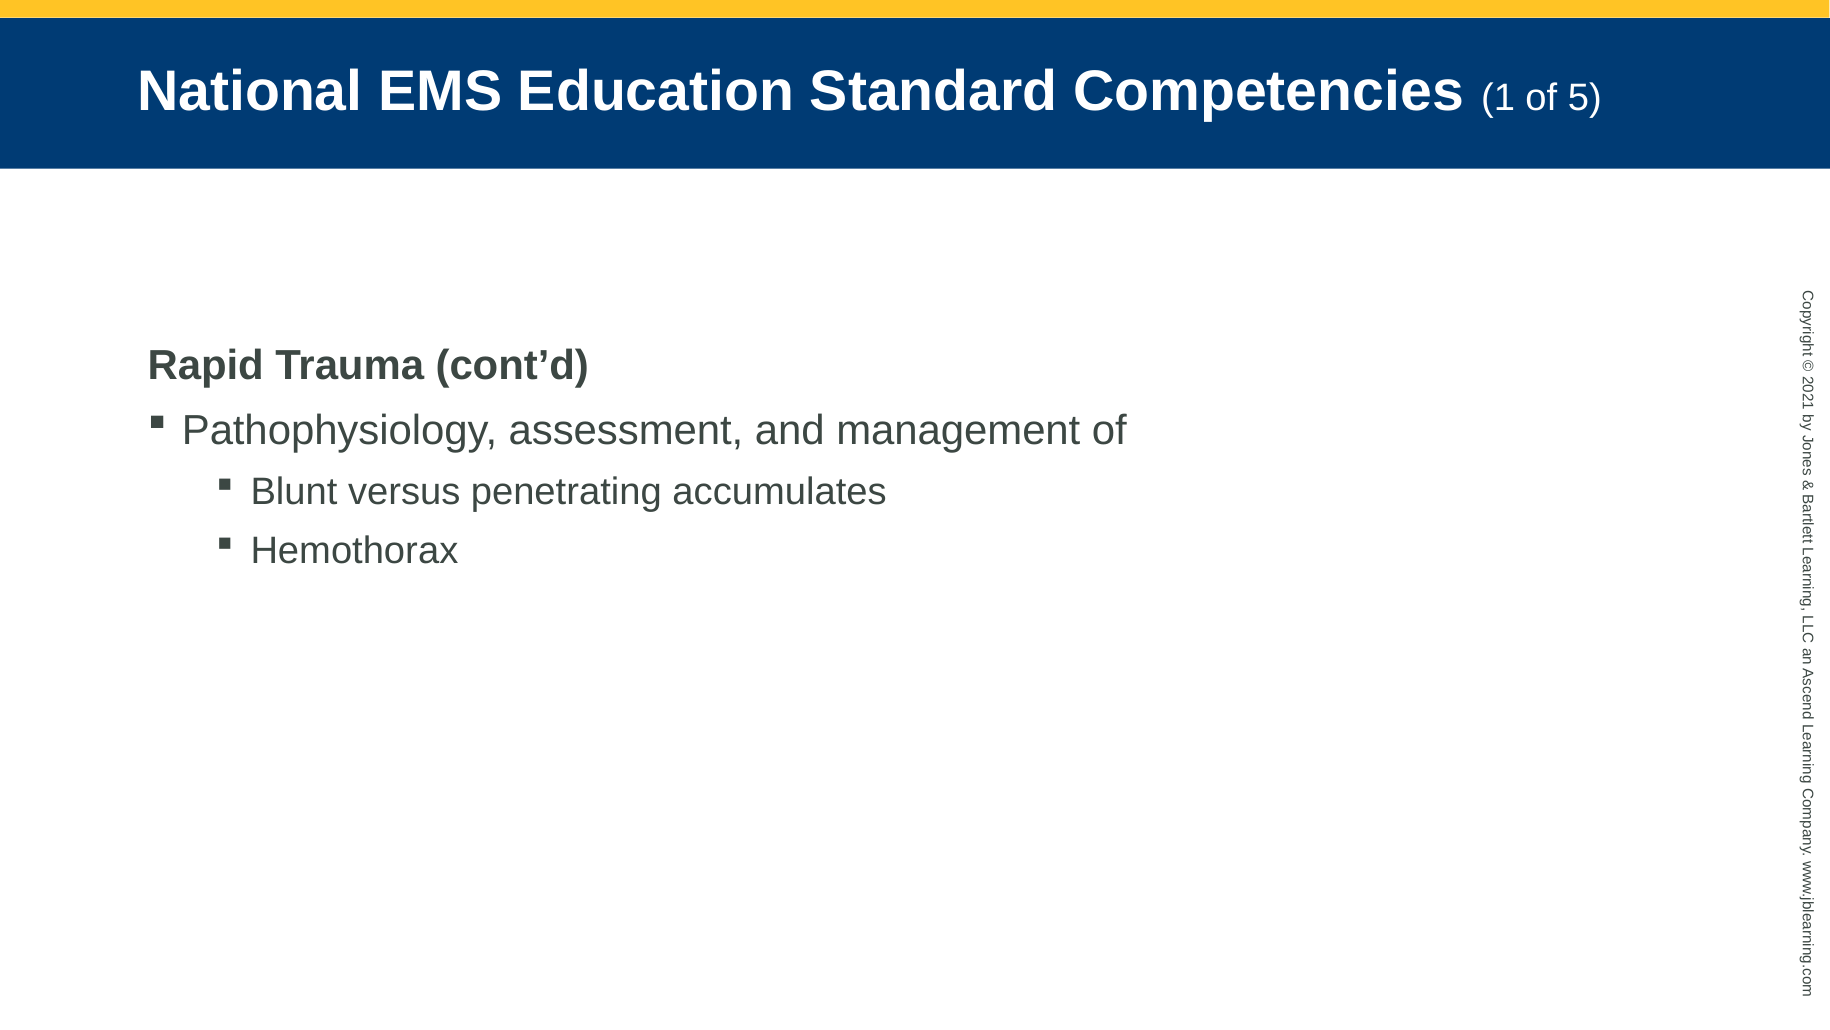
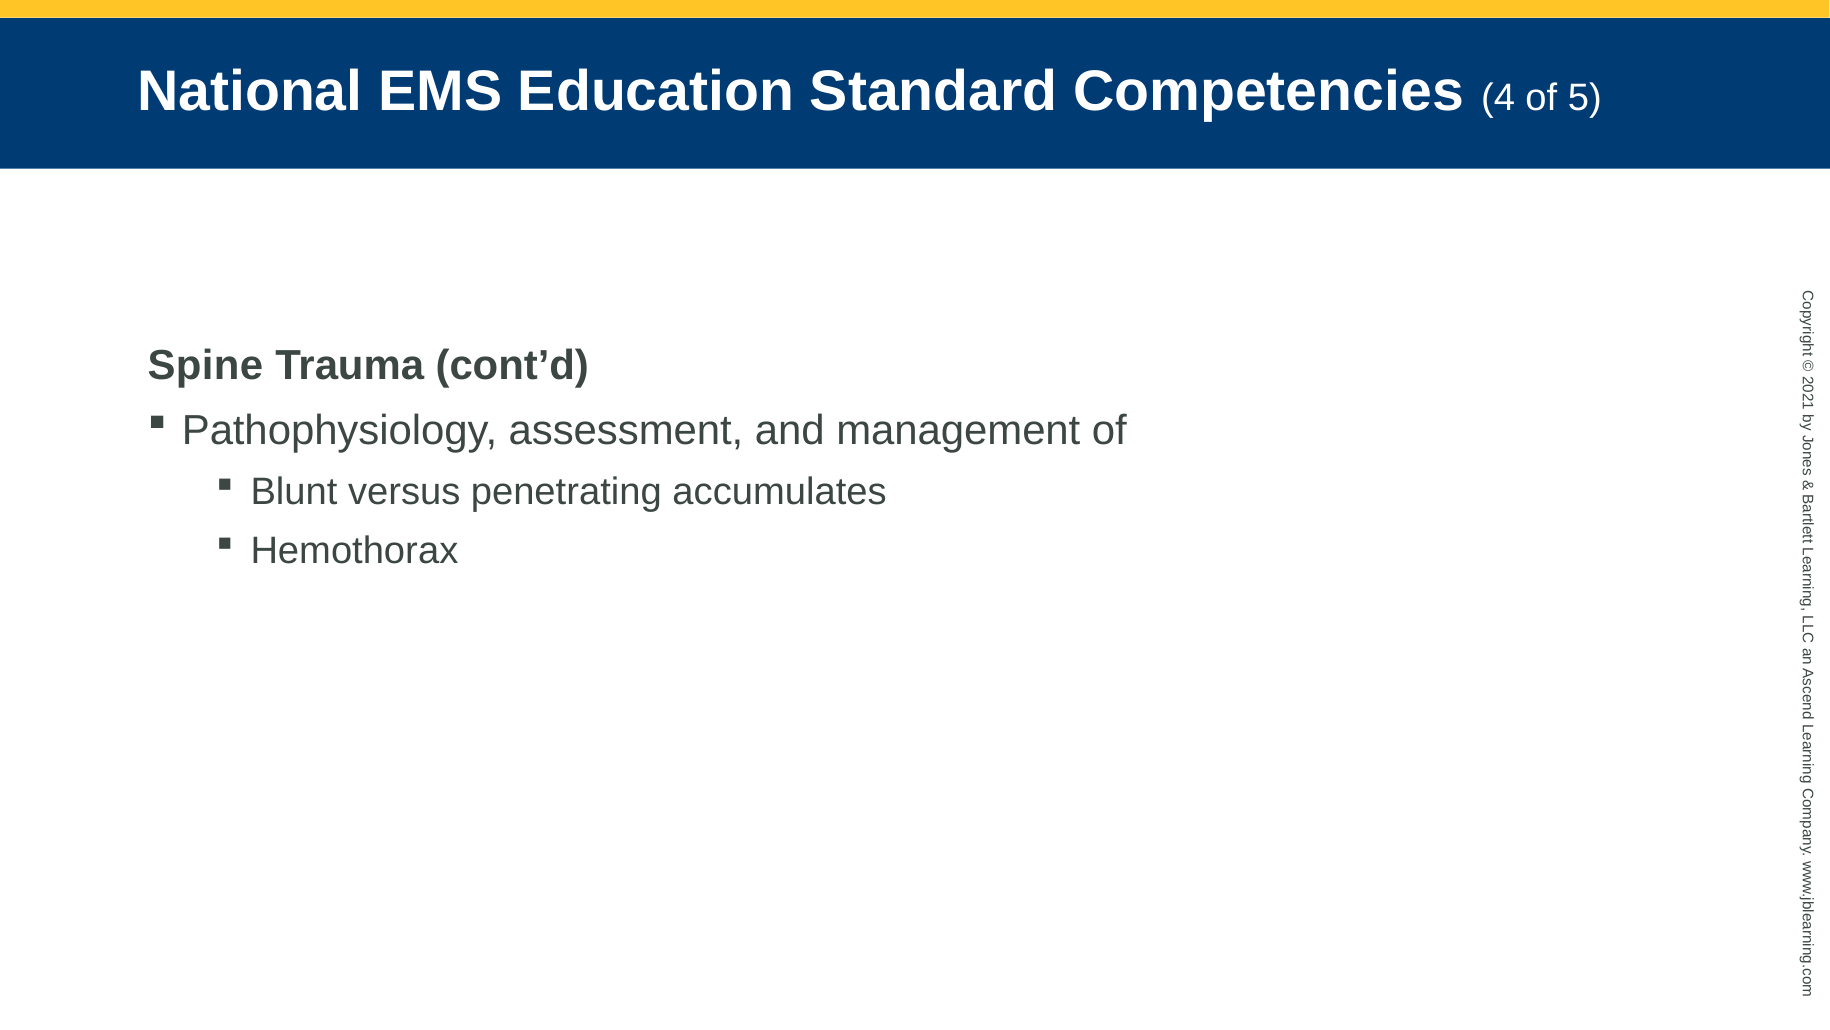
Competencies 1: 1 -> 4
Rapid: Rapid -> Spine
